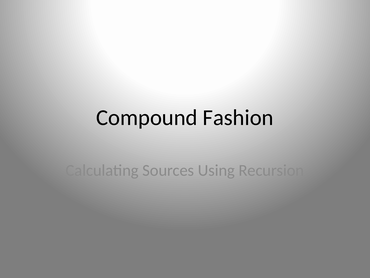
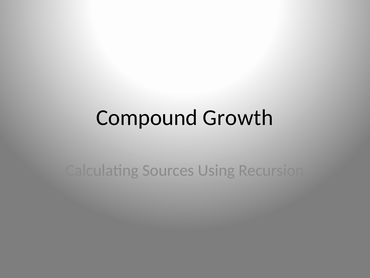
Fashion: Fashion -> Growth
